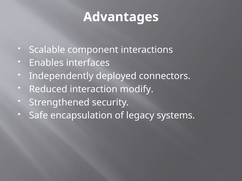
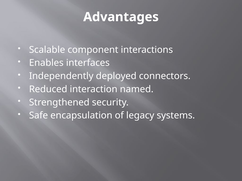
modify: modify -> named
